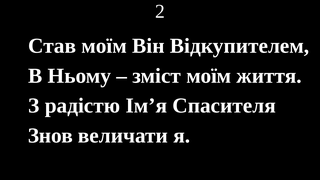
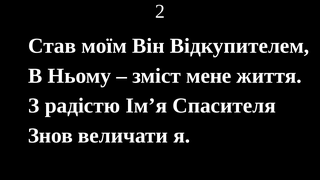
зміст моїм: моїм -> мене
